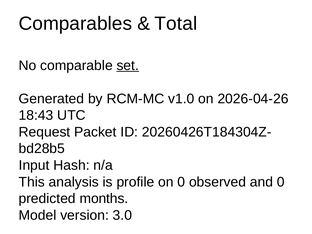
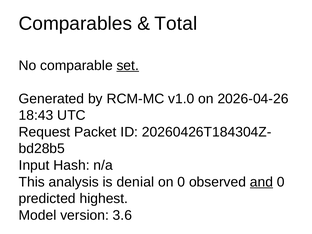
profile: profile -> denial
and underline: none -> present
months: months -> highest
3.0: 3.0 -> 3.6
